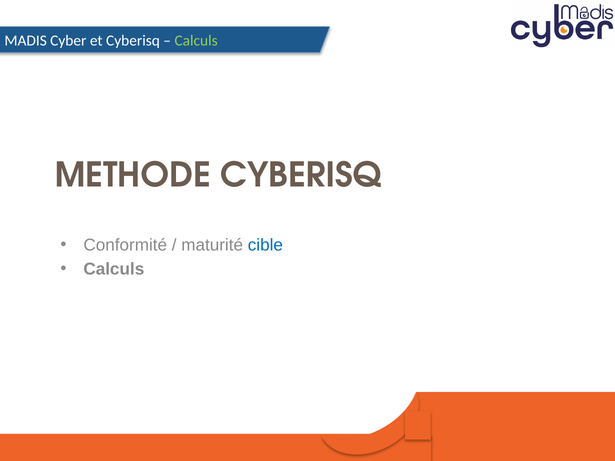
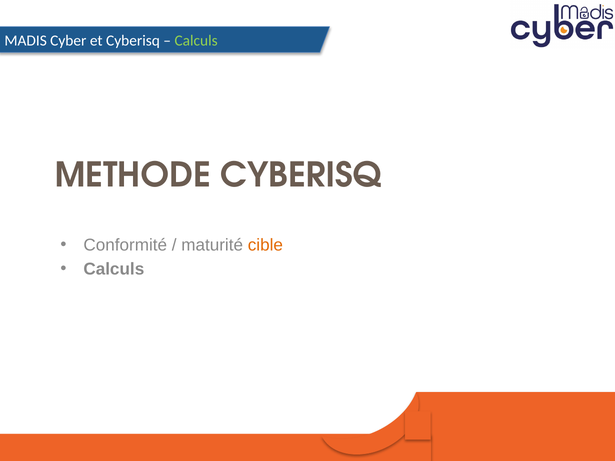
cible colour: blue -> orange
